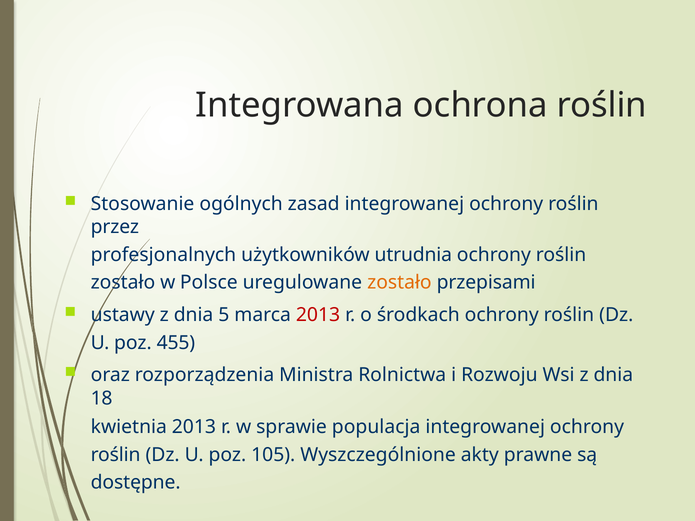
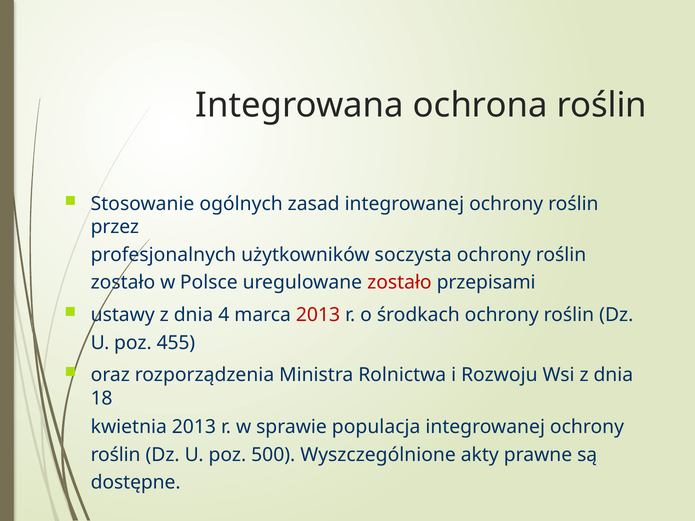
utrudnia: utrudnia -> soczysta
zostało at (399, 283) colour: orange -> red
5: 5 -> 4
105: 105 -> 500
